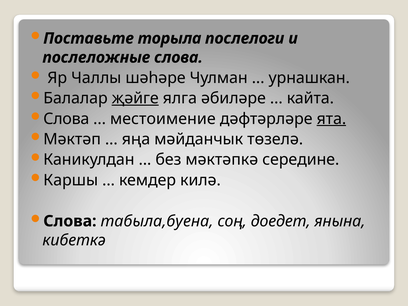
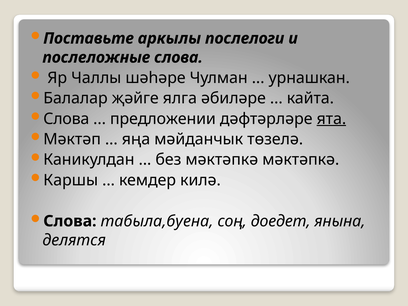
торыла: торыла -> аркылы
җәйге underline: present -> none
местоимение: местоимение -> предложении
мәктәпкә середине: середине -> мәктәпкә
кибеткә: кибеткә -> делятся
